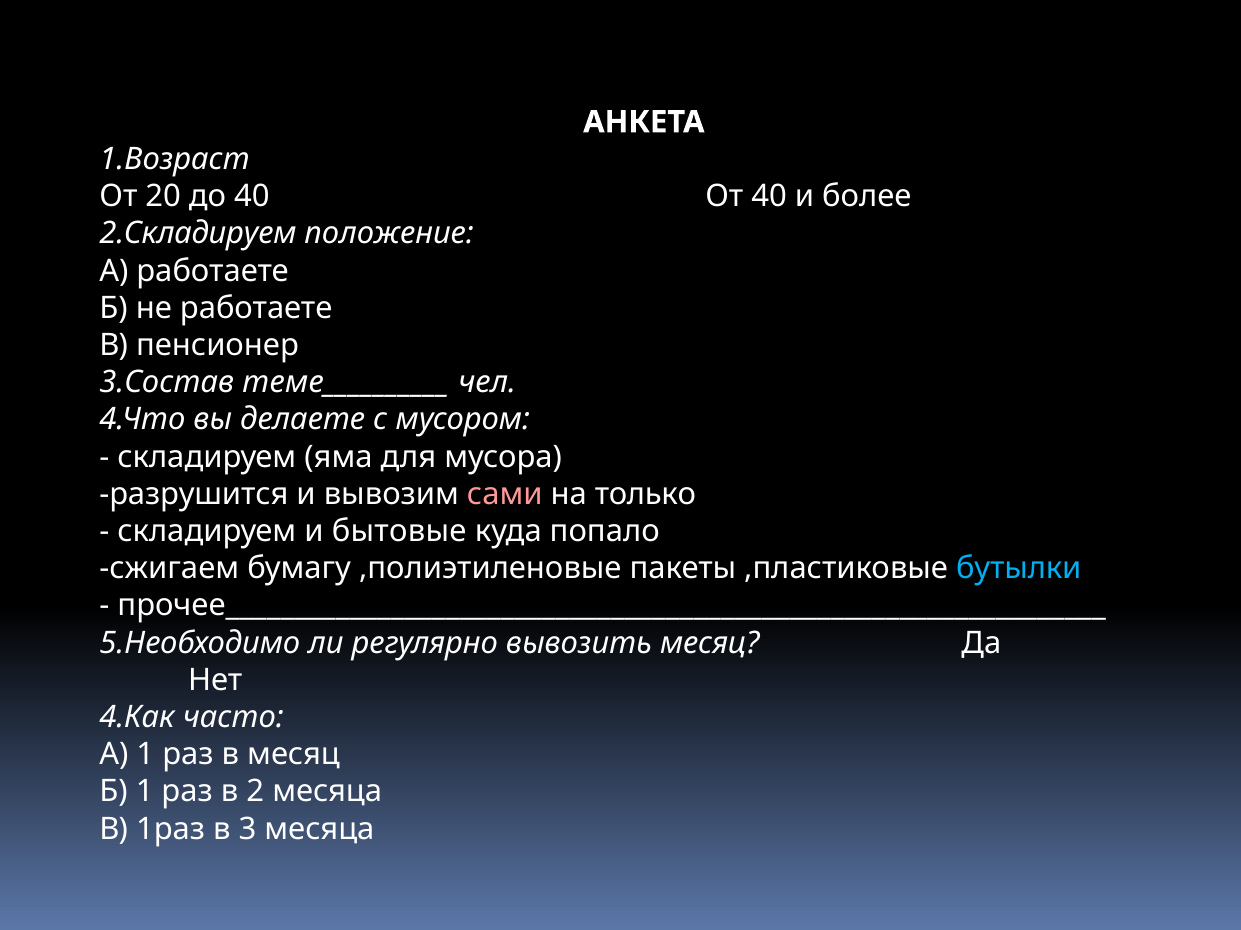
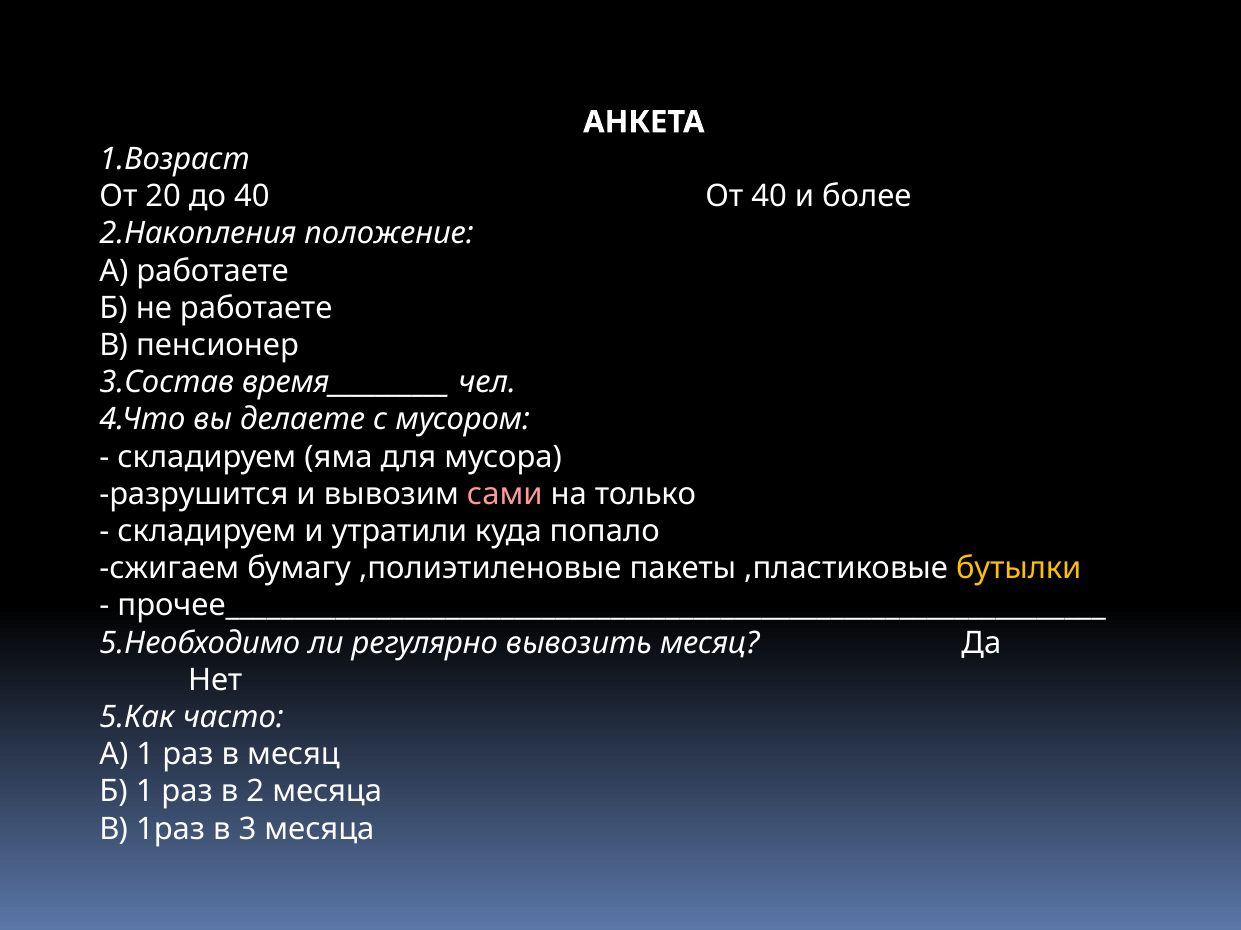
2.Складируем: 2.Складируем -> 2.Накопления
теме__________: теме__________ -> время__________
бытовые: бытовые -> утратили
бутылки colour: light blue -> yellow
4.Как: 4.Как -> 5.Как
